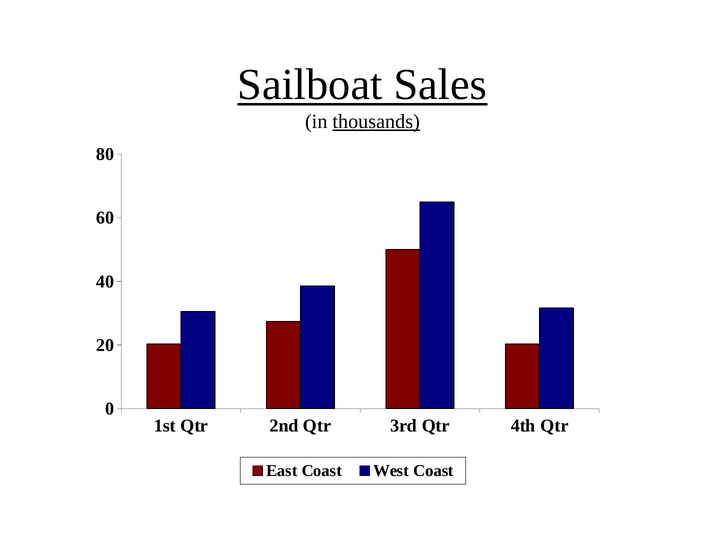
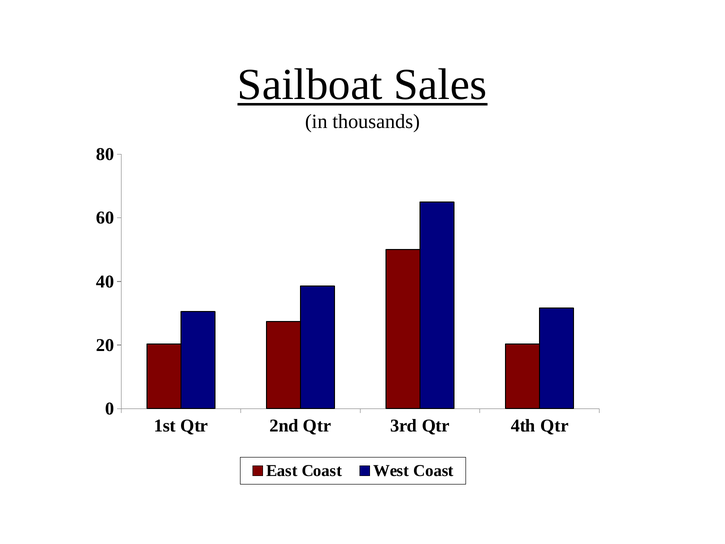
thousands underline: present -> none
